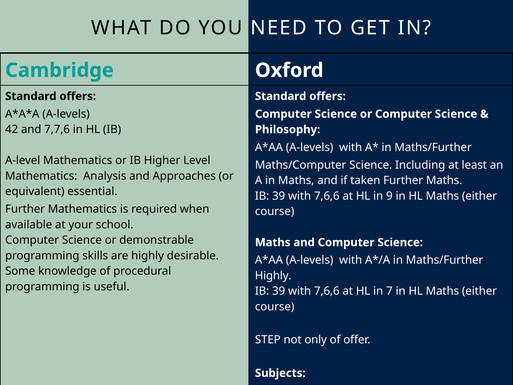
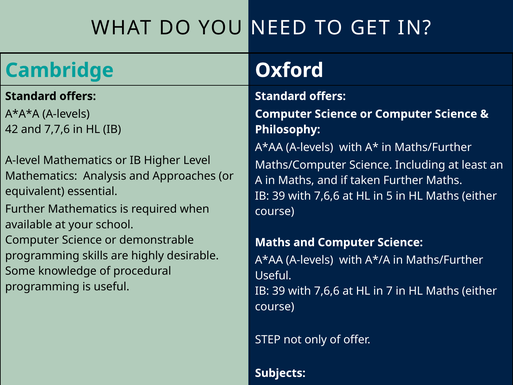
9: 9 -> 5
Highly at (273, 276): Highly -> Useful
